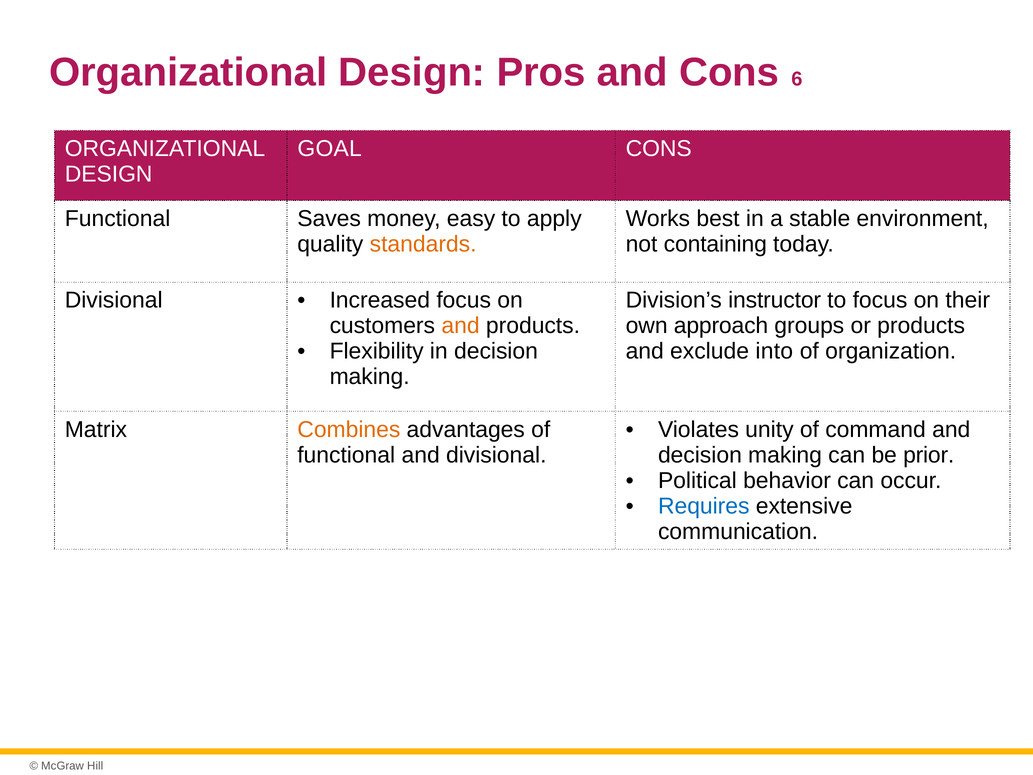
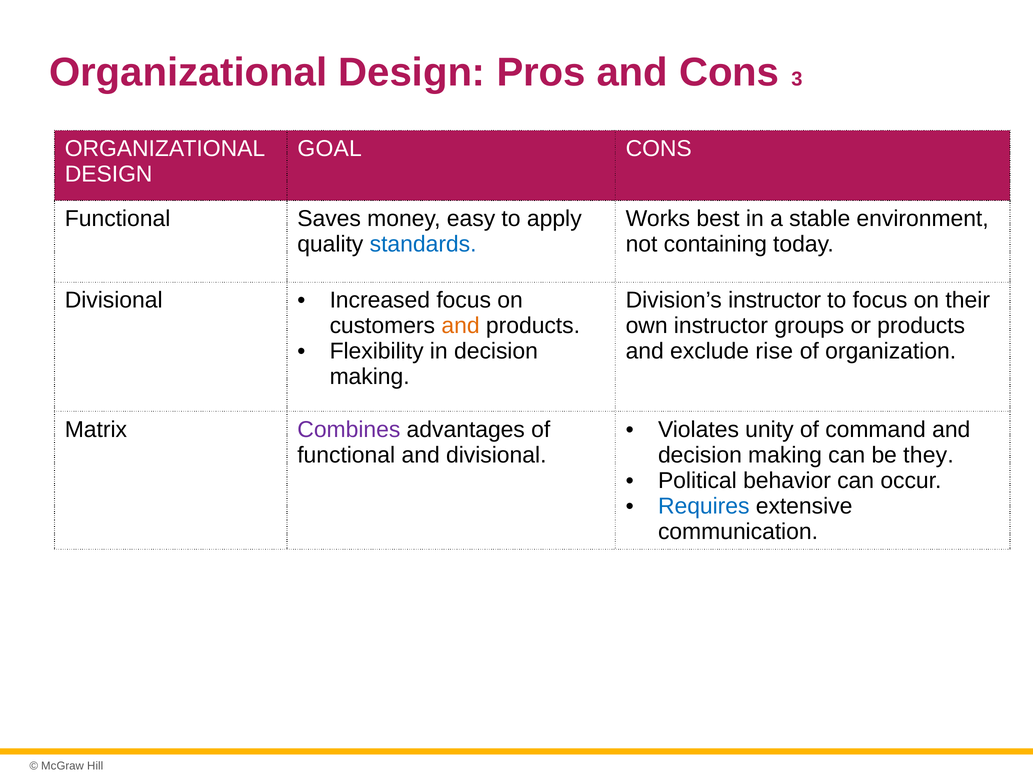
6: 6 -> 3
standards colour: orange -> blue
own approach: approach -> instructor
into: into -> rise
Combines colour: orange -> purple
prior: prior -> they
